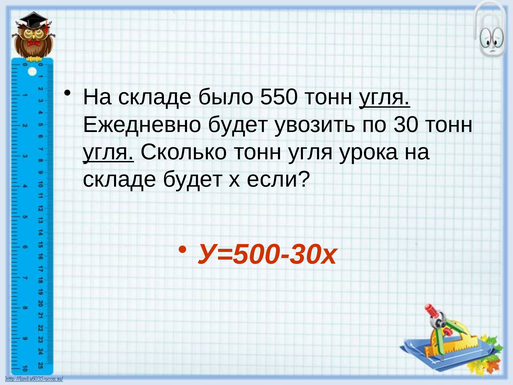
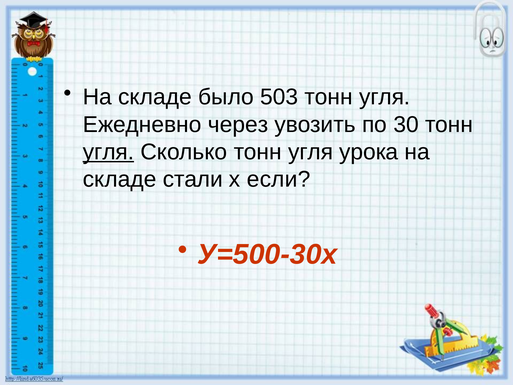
550: 550 -> 503
угля at (385, 97) underline: present -> none
Ежедневно будет: будет -> через
складе будет: будет -> стали
